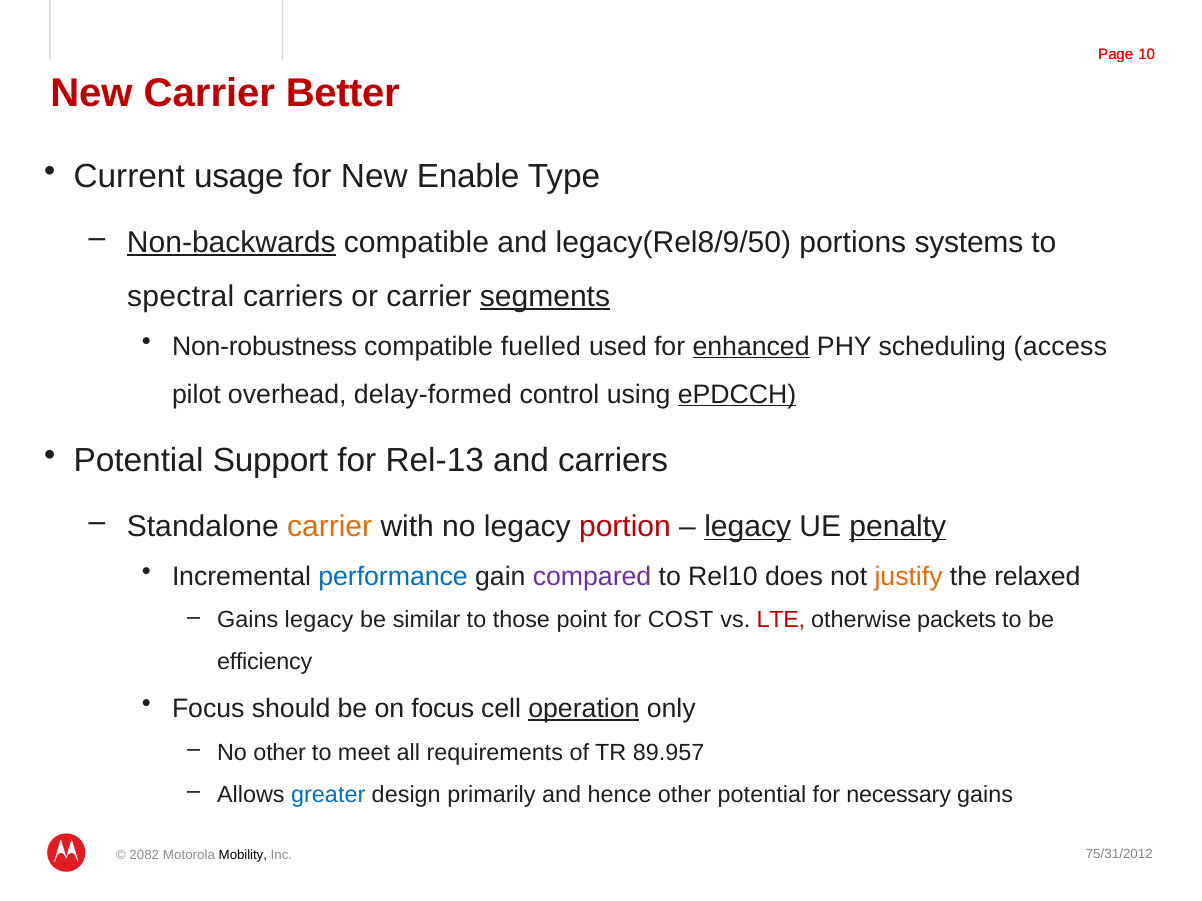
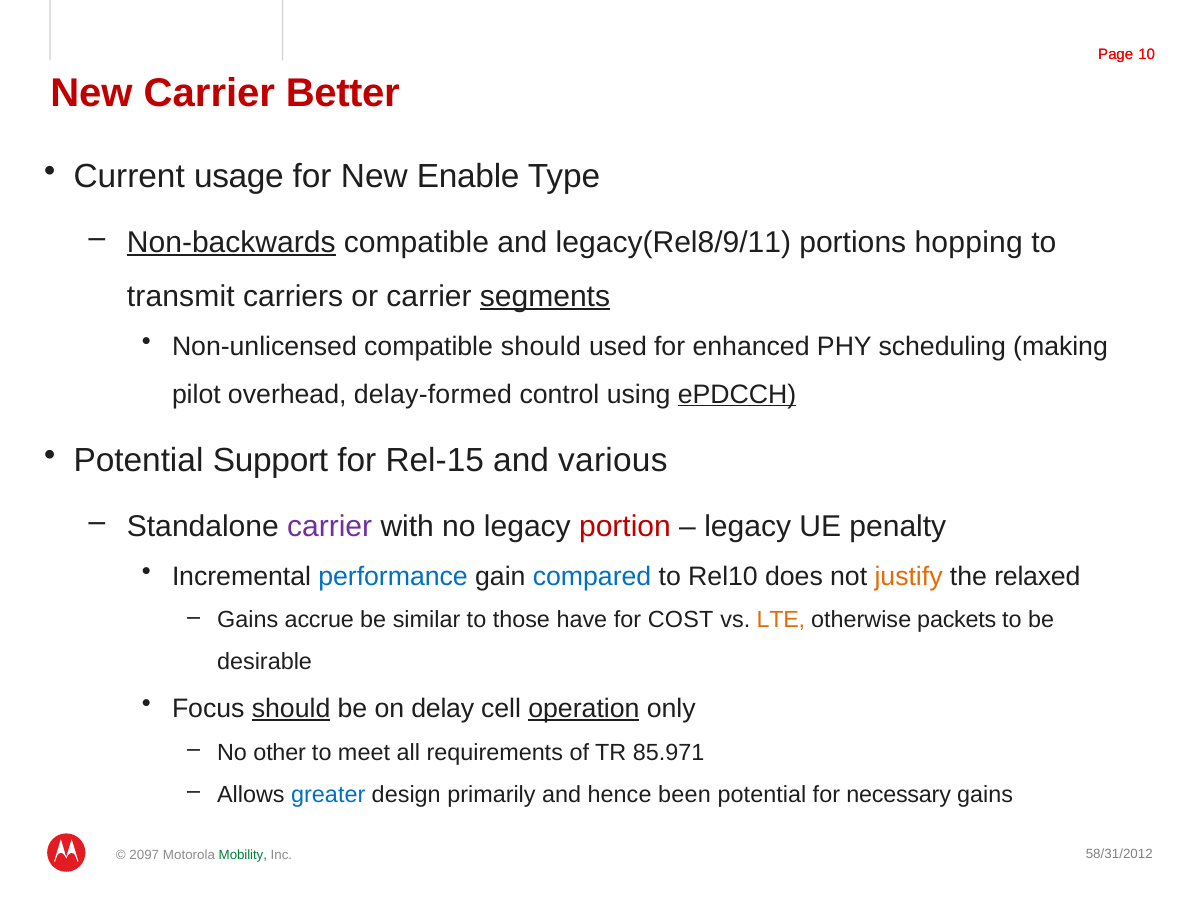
legacy(Rel8/9/50: legacy(Rel8/9/50 -> legacy(Rel8/9/11
systems: systems -> hopping
spectral: spectral -> transmit
Non-robustness: Non-robustness -> Non-unlicensed
compatible fuelled: fuelled -> should
enhanced underline: present -> none
access: access -> making
Rel-13: Rel-13 -> Rel-15
and carriers: carriers -> various
carrier at (330, 527) colour: orange -> purple
legacy at (748, 527) underline: present -> none
penalty underline: present -> none
compared colour: purple -> blue
Gains legacy: legacy -> accrue
point: point -> have
LTE colour: red -> orange
efficiency: efficiency -> desirable
should at (291, 709) underline: none -> present
on focus: focus -> delay
89.957: 89.957 -> 85.971
hence other: other -> been
75/31/2012: 75/31/2012 -> 58/31/2012
2082: 2082 -> 2097
Mobility colour: black -> green
